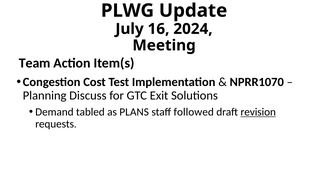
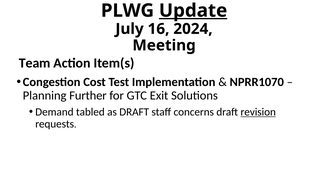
Update underline: none -> present
Discuss: Discuss -> Further
as PLANS: PLANS -> DRAFT
followed: followed -> concerns
